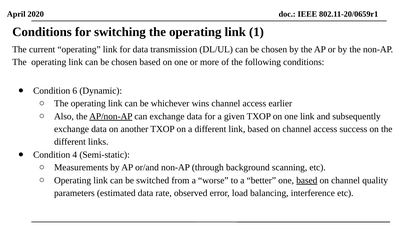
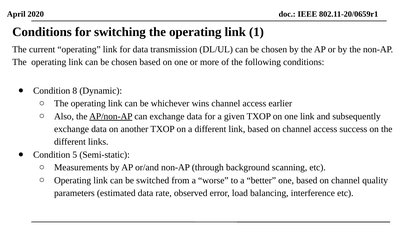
6: 6 -> 8
4: 4 -> 5
based at (307, 180) underline: present -> none
